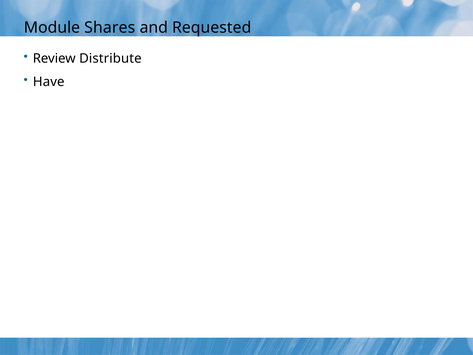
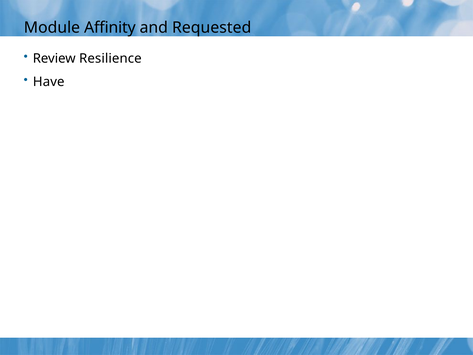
Shares: Shares -> Affinity
Distribute: Distribute -> Resilience
